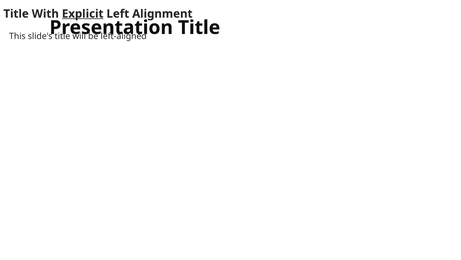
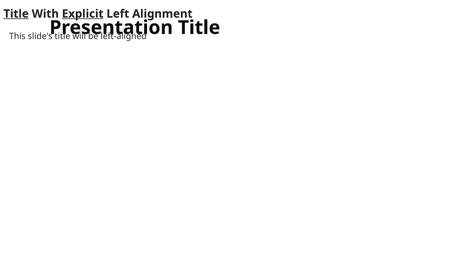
Title at (16, 14) underline: none -> present
